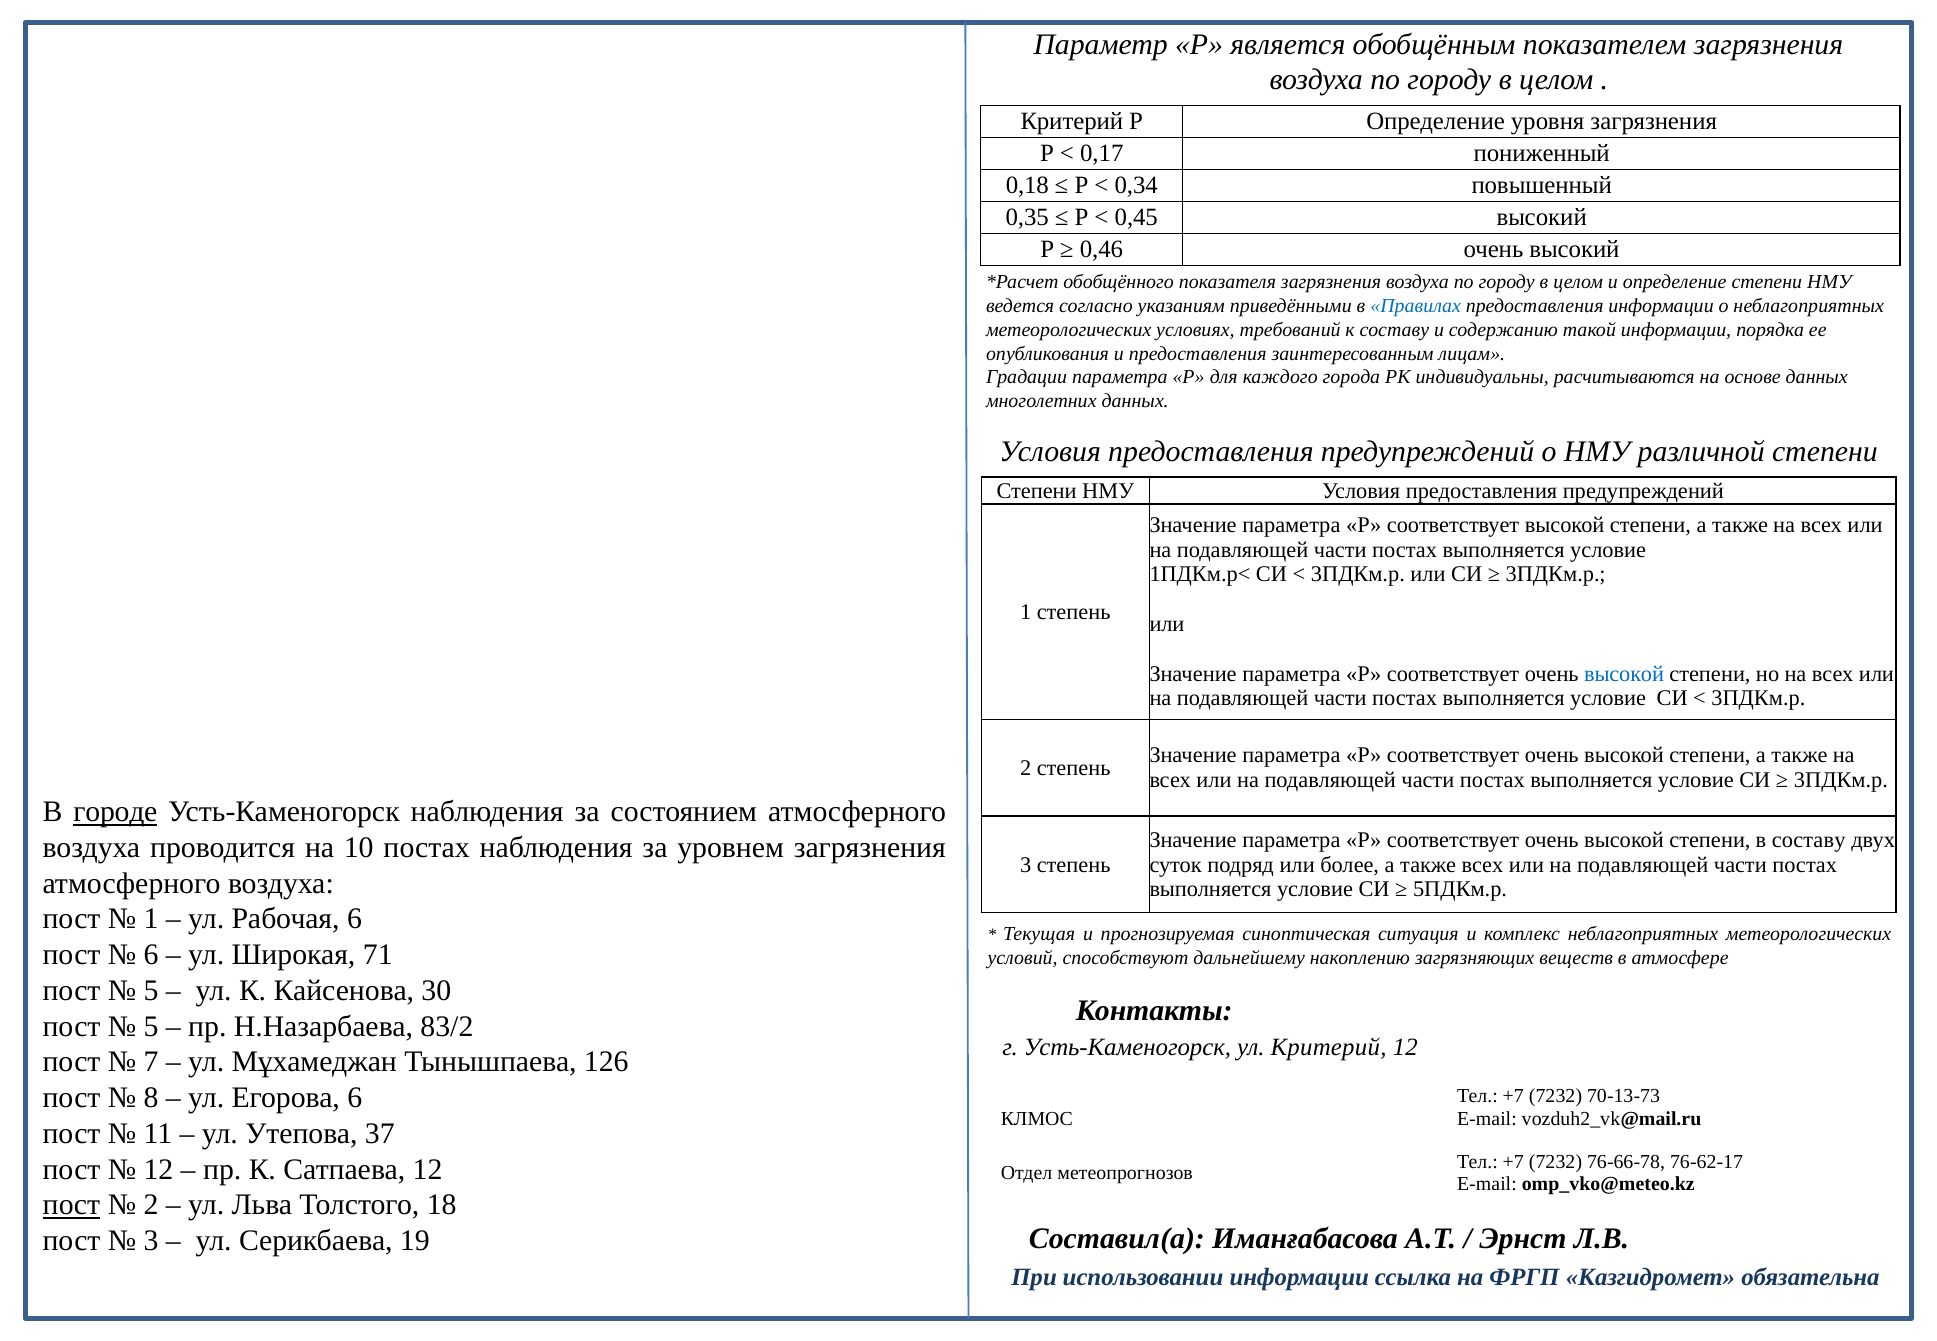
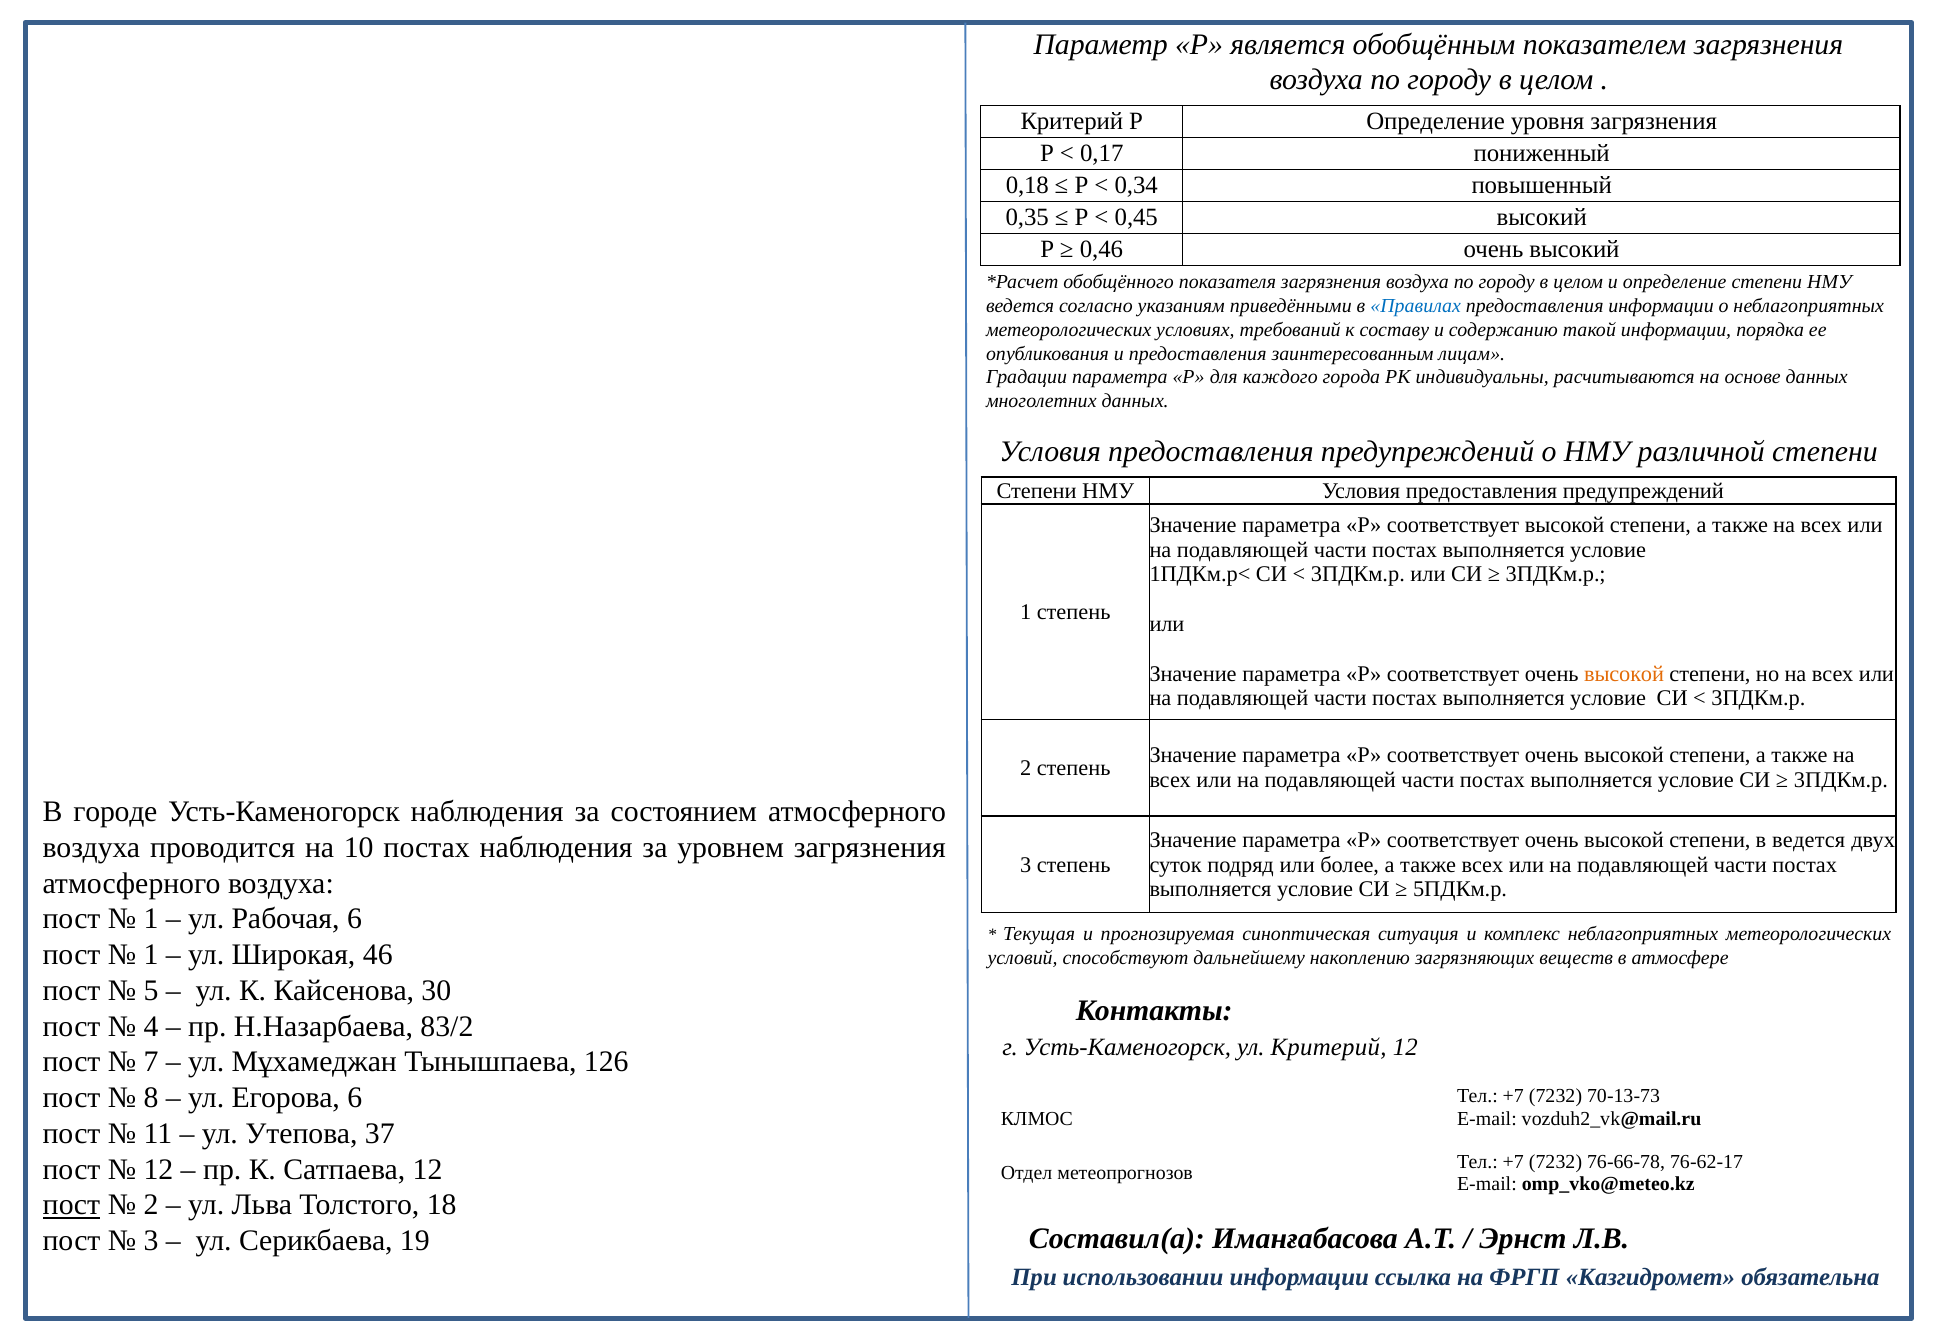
высокой at (1624, 674) colour: blue -> orange
городе underline: present -> none
в составу: составу -> ведется
6 at (151, 955): 6 -> 1
71: 71 -> 46
5 at (151, 1026): 5 -> 4
